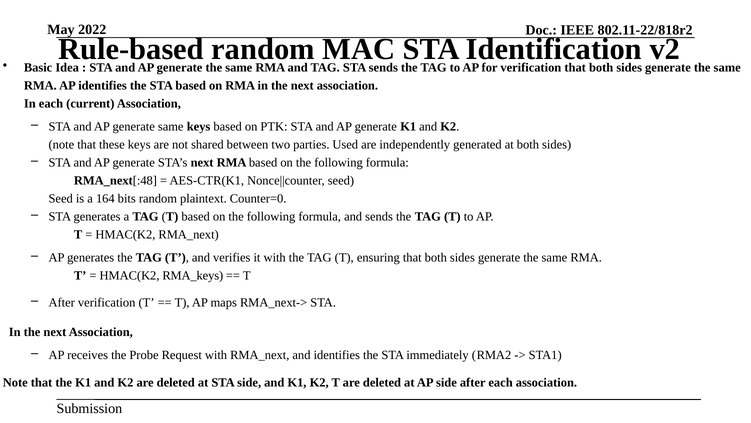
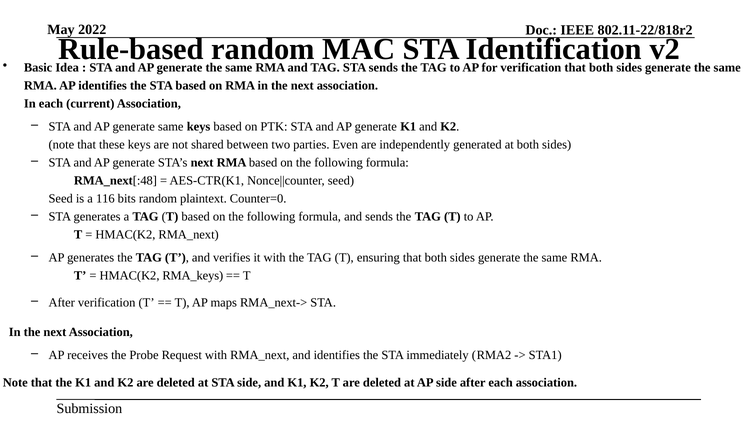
Used: Used -> Even
164: 164 -> 116
